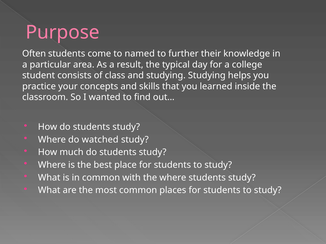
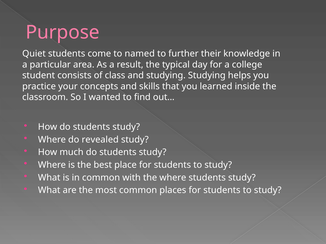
Often: Often -> Quiet
watched: watched -> revealed
